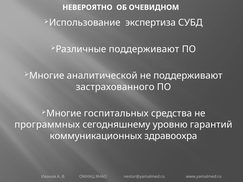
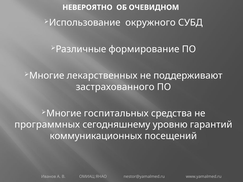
экспертиза: экспертиза -> окружного
Различные поддерживают: поддерживают -> формирование
аналитической: аналитической -> лекарственных
здравоохра: здравоохра -> посещений
